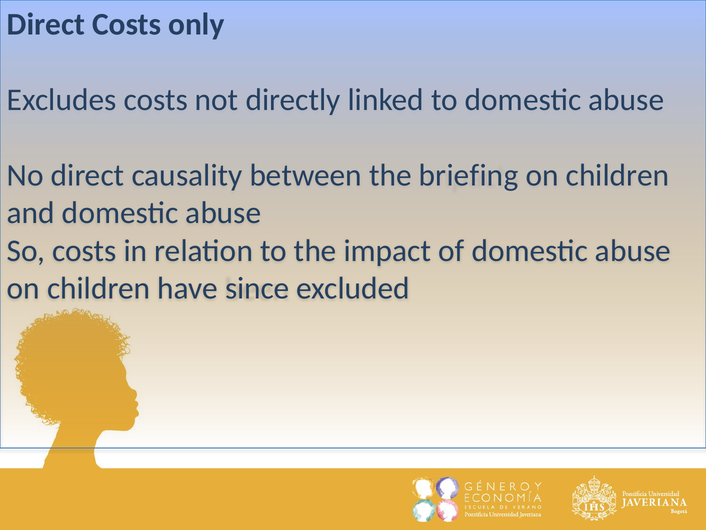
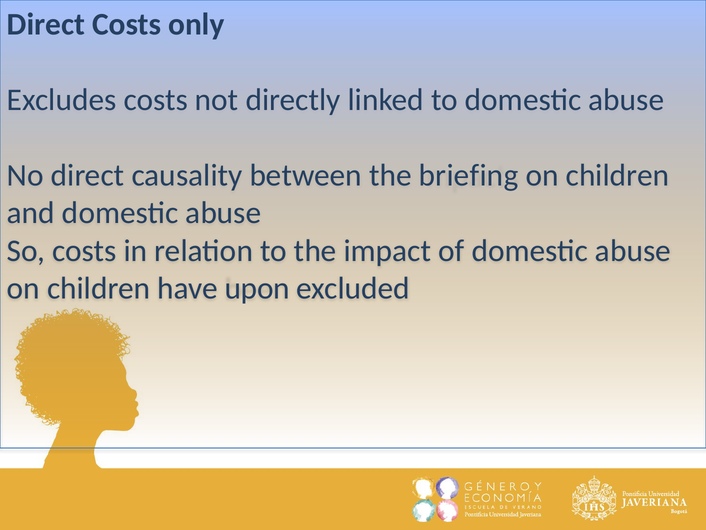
since: since -> upon
